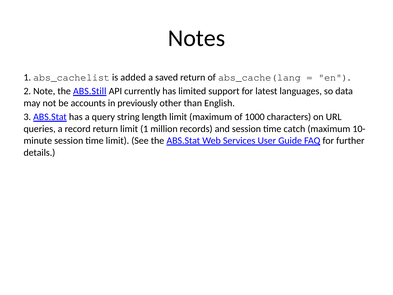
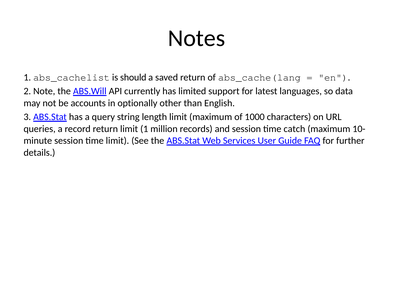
added: added -> should
ABS.Still: ABS.Still -> ABS.Will
previously: previously -> optionally
